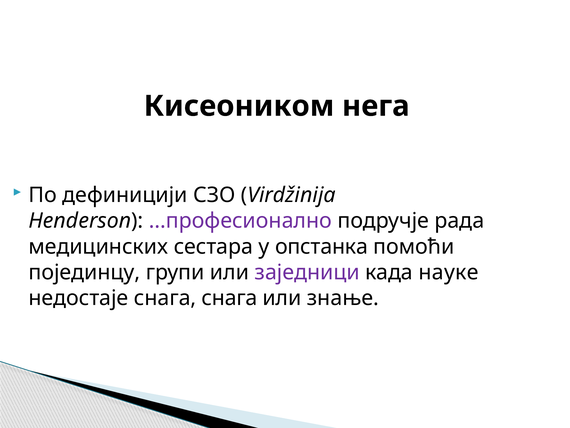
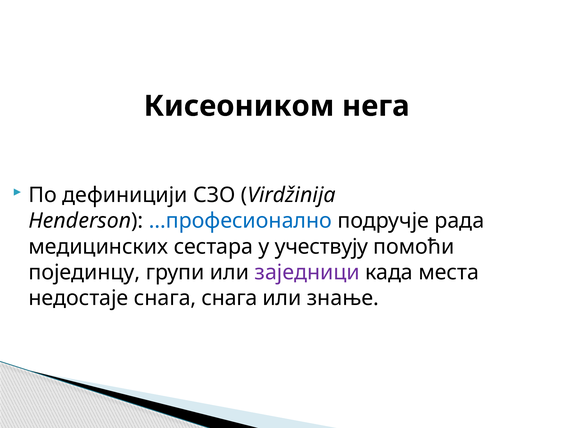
...професионално colour: purple -> blue
опстанка: опстанка -> учествују
науке: науке -> места
